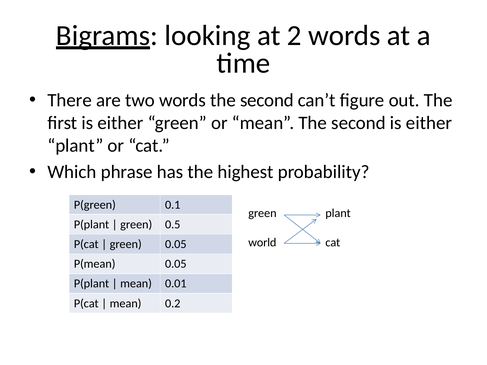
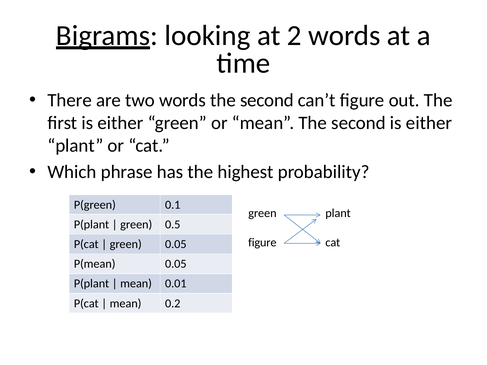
world at (262, 243): world -> figure
